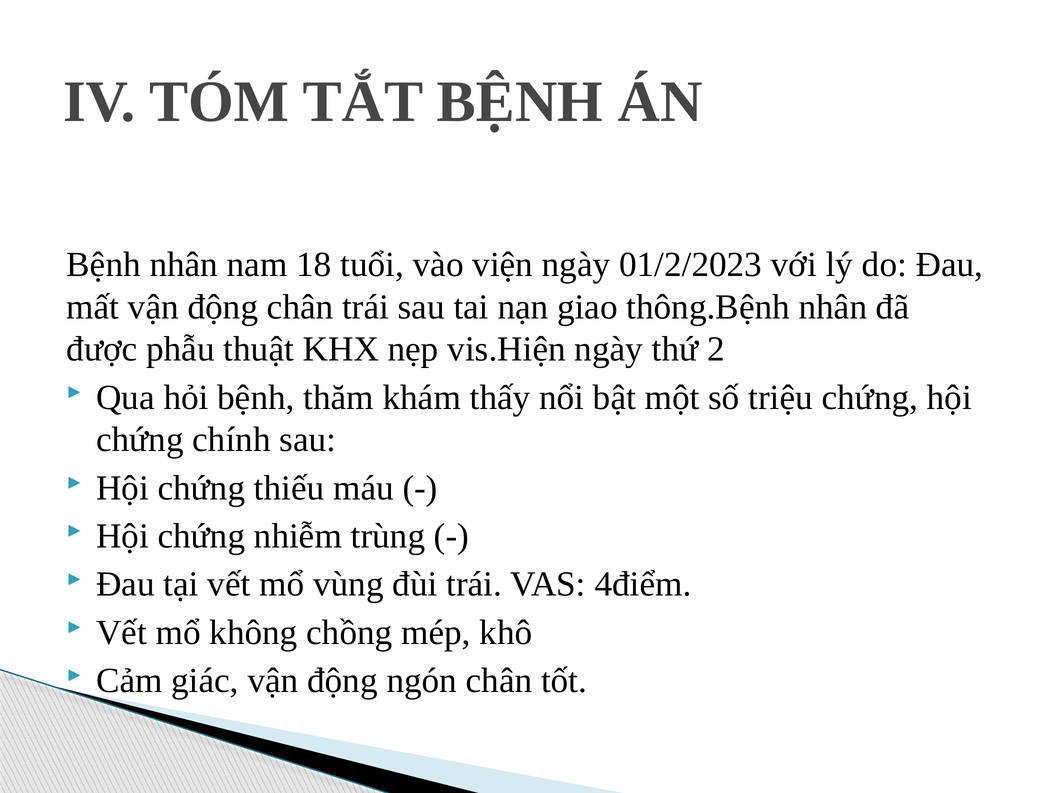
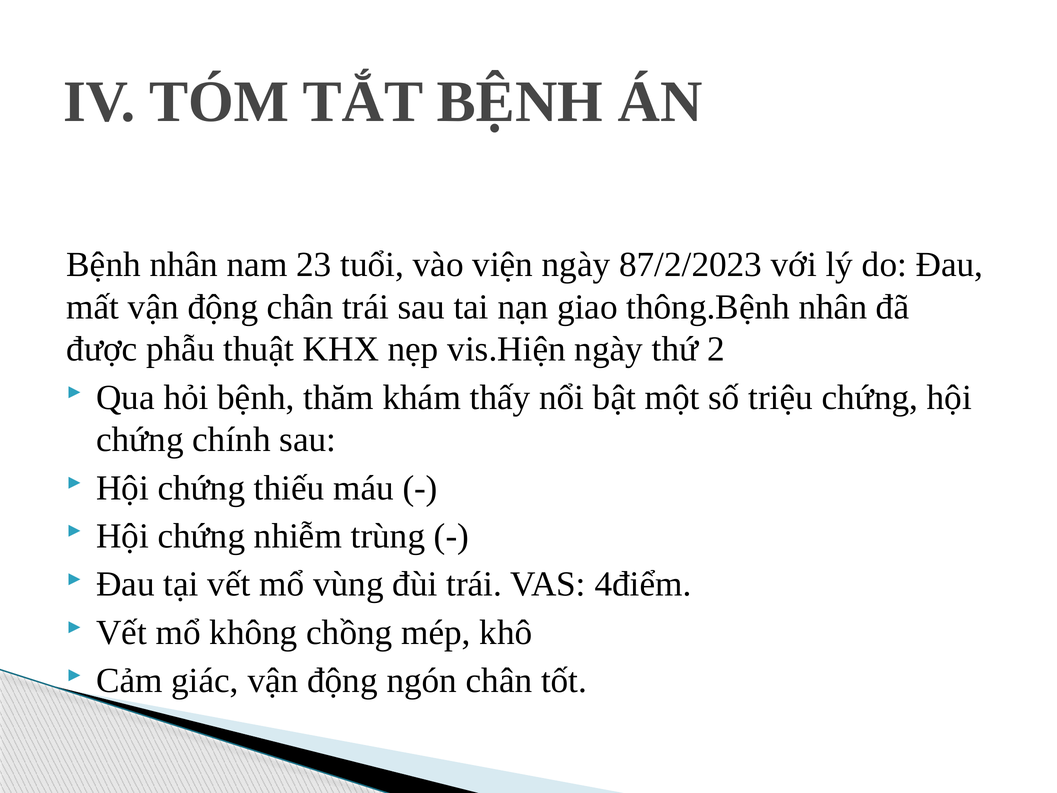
18: 18 -> 23
01/2/2023: 01/2/2023 -> 87/2/2023
